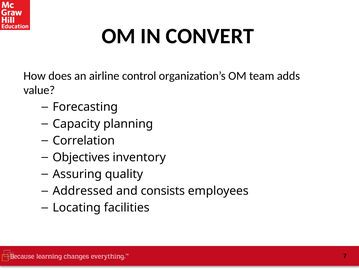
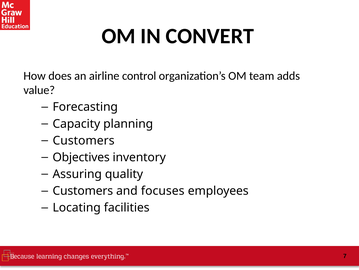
Correlation at (84, 140): Correlation -> Customers
Addressed at (83, 190): Addressed -> Customers
consists: consists -> focuses
